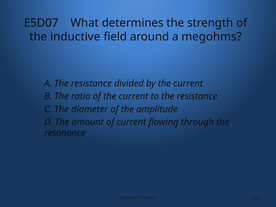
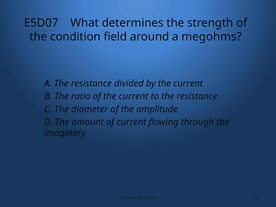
inductive: inductive -> condition
resonance: resonance -> imaginary
